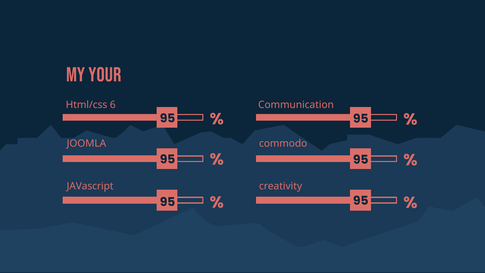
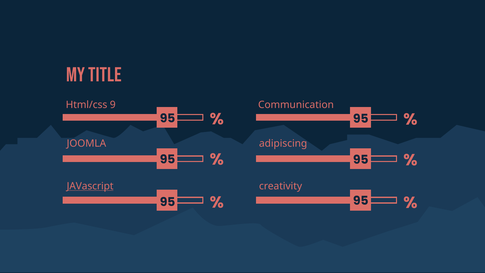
your: your -> title
6: 6 -> 9
commodo: commodo -> adipiscing
JAVascript underline: none -> present
